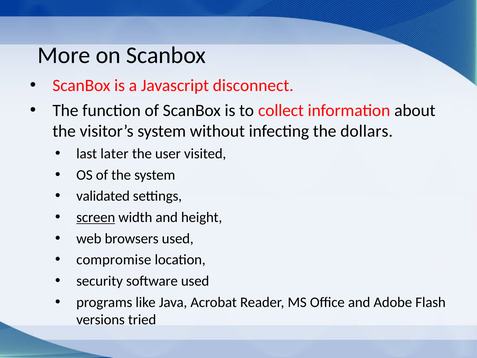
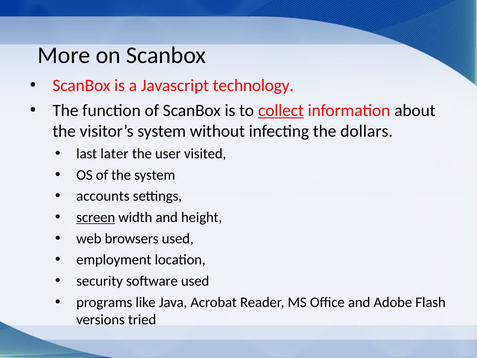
disconnect: disconnect -> technology
collect underline: none -> present
validated: validated -> accounts
compromise: compromise -> employment
